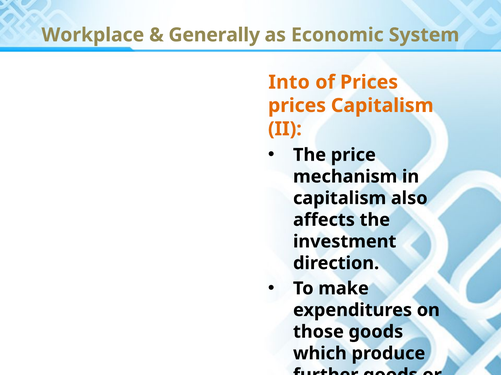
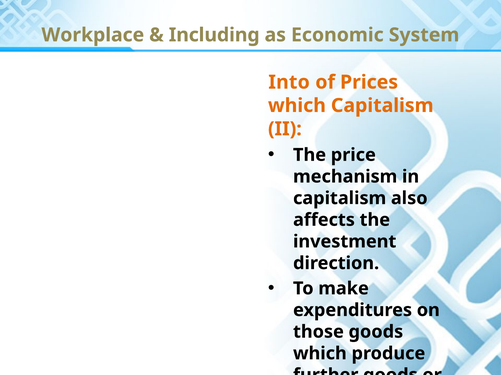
Generally: Generally -> Including
prices at (297, 106): prices -> which
